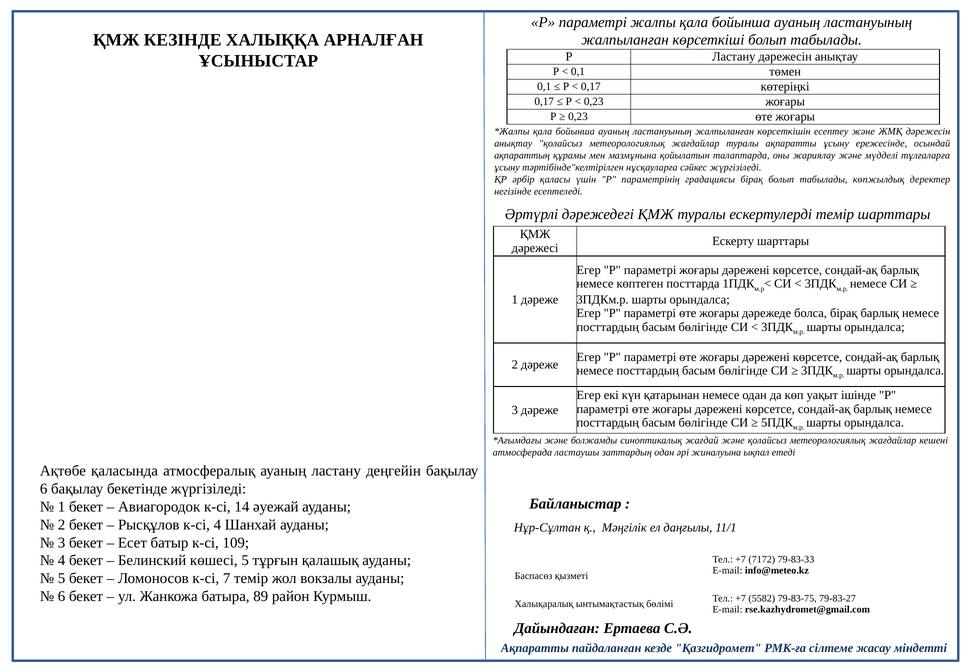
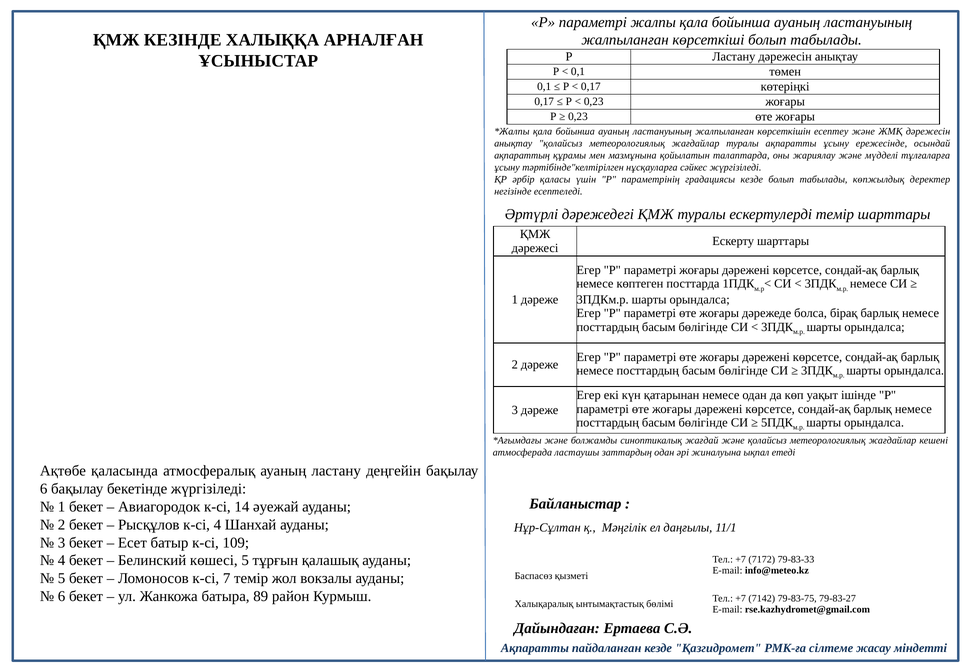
градациясы бірақ: бірақ -> кезде
5582: 5582 -> 7142
